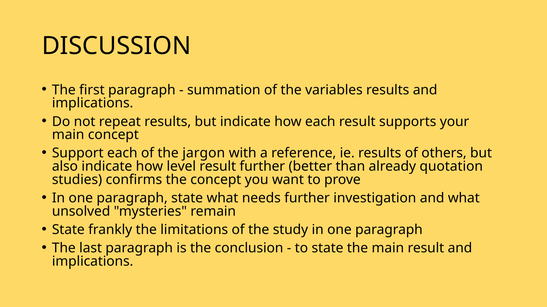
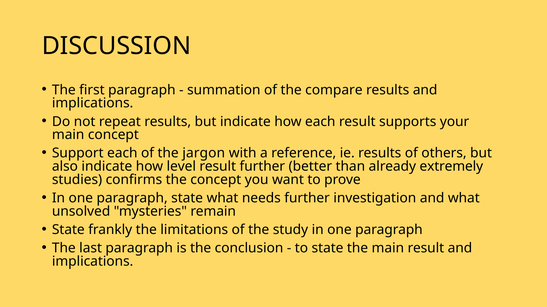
variables: variables -> compare
quotation: quotation -> extremely
